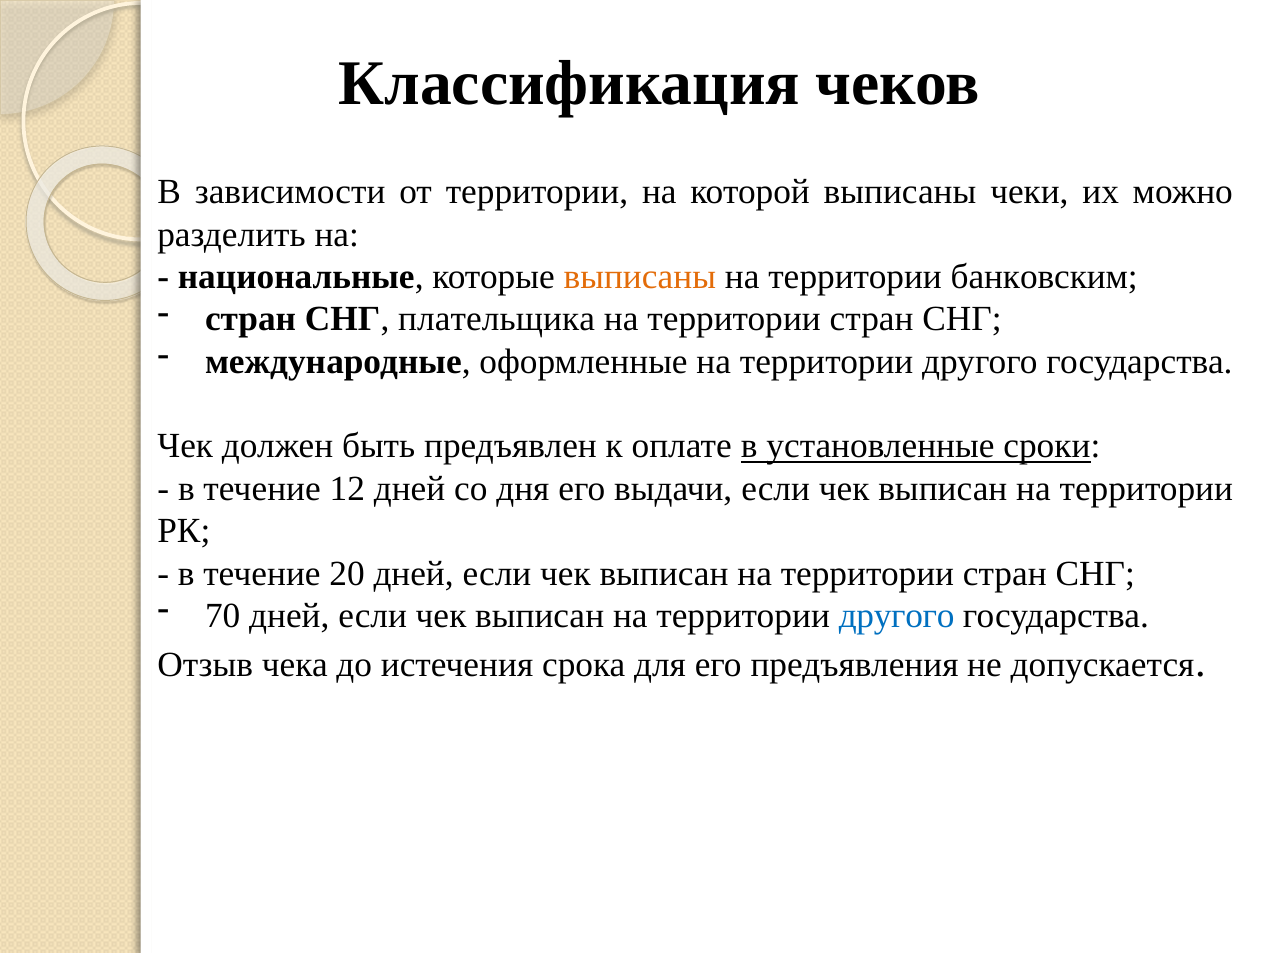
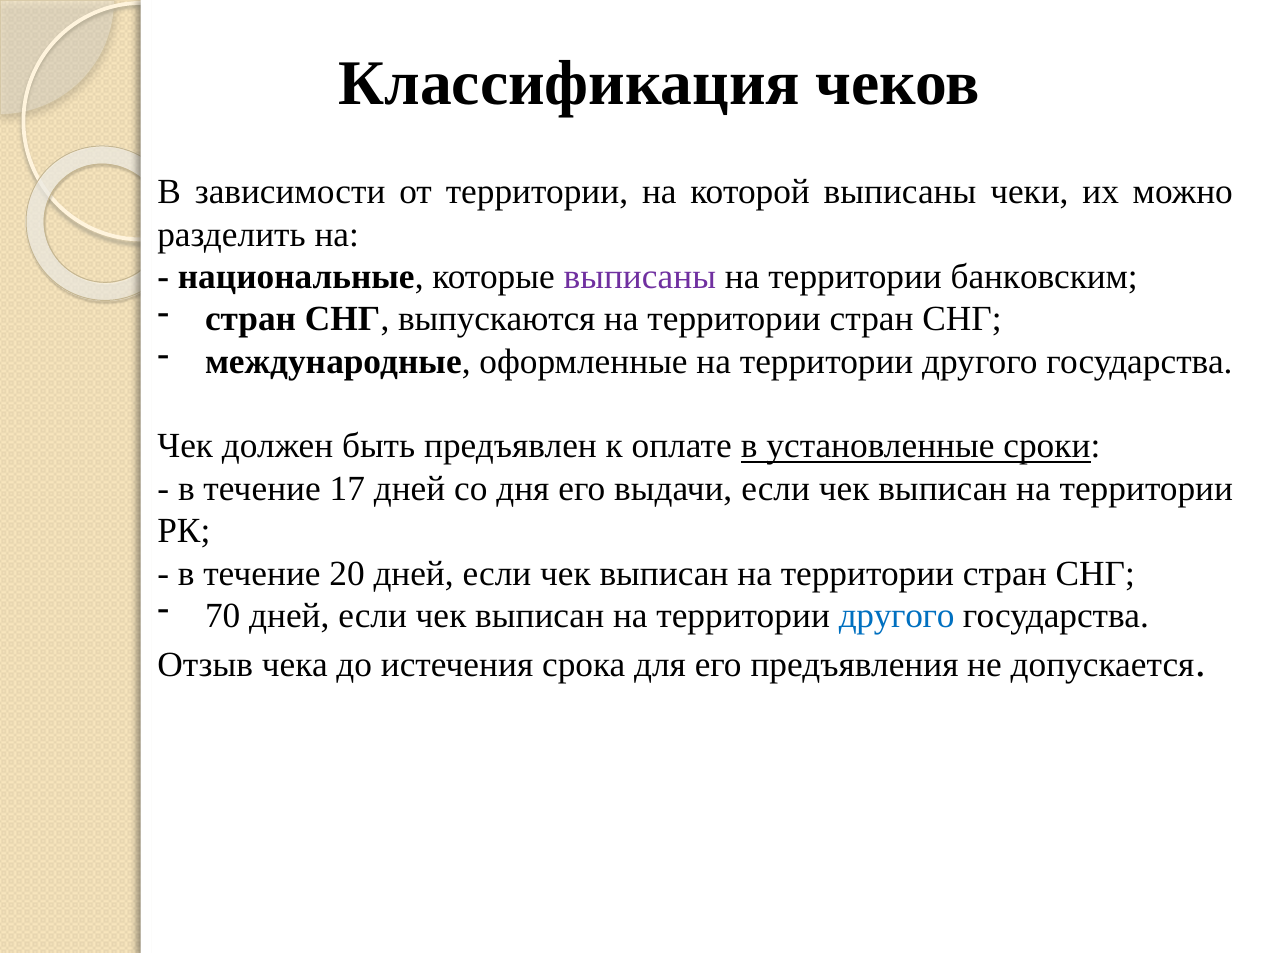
выписаны at (640, 277) colour: orange -> purple
плательщика: плательщика -> выпускаются
12: 12 -> 17
